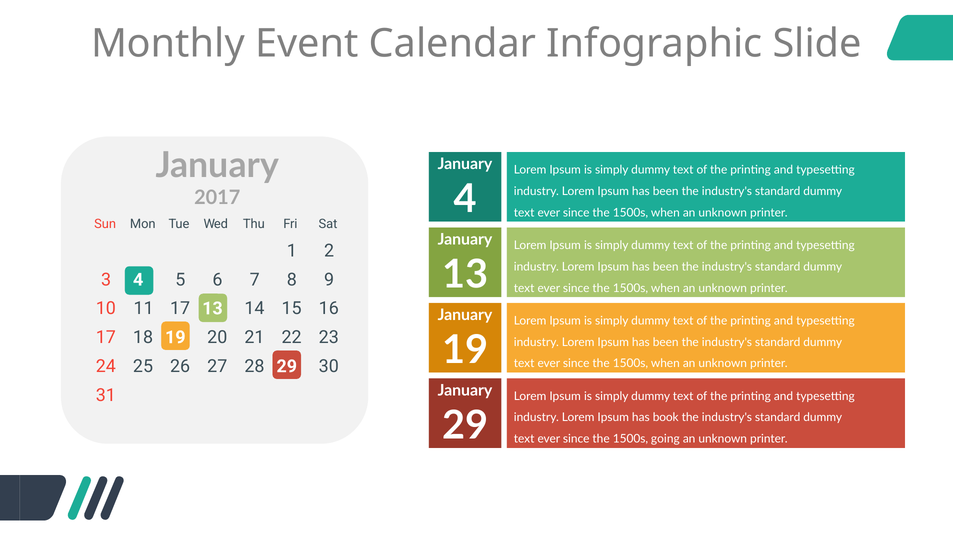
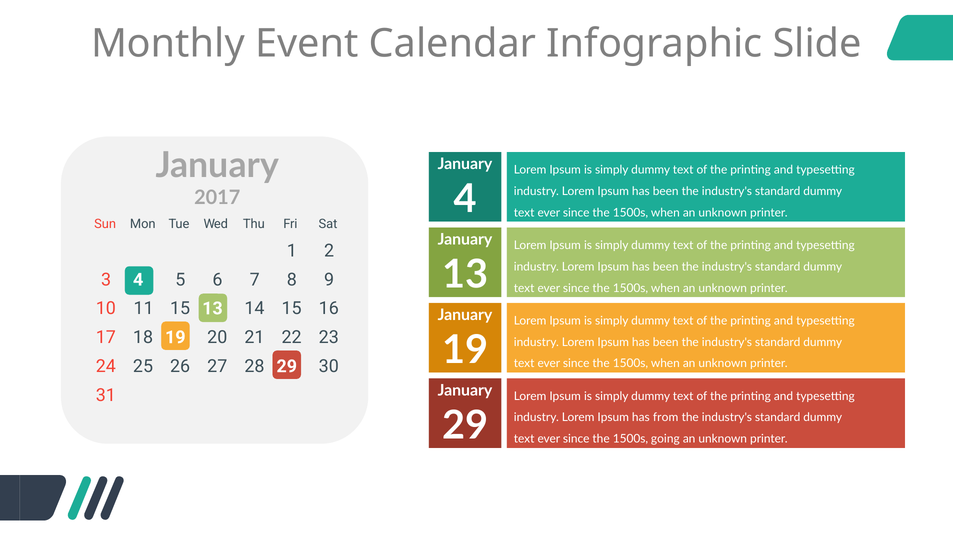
11 17: 17 -> 15
book: book -> from
